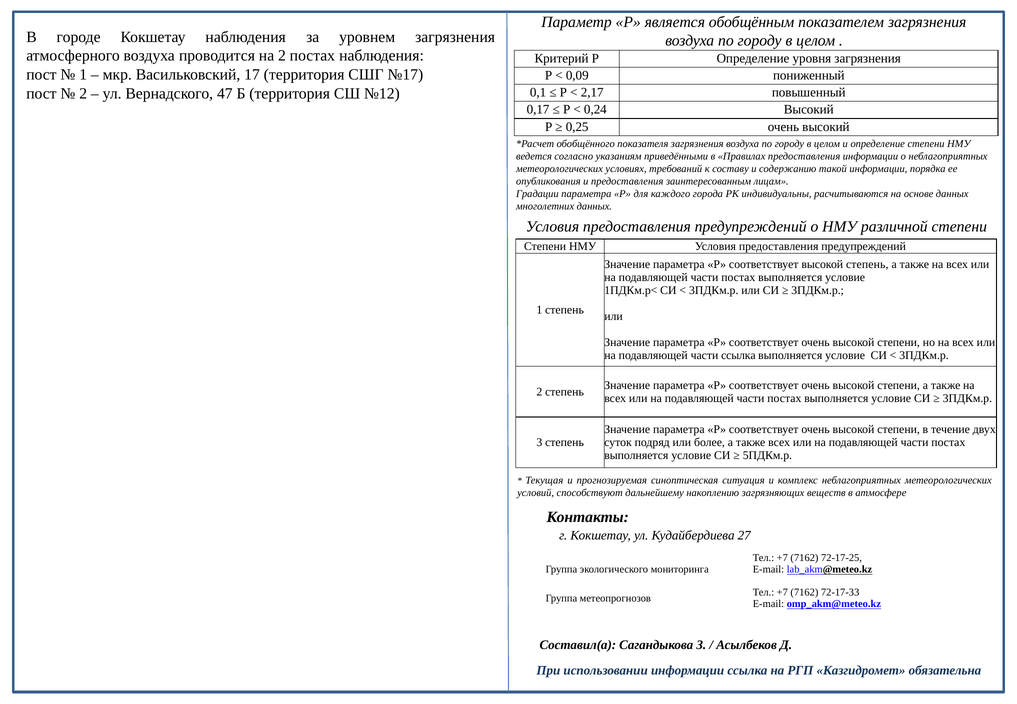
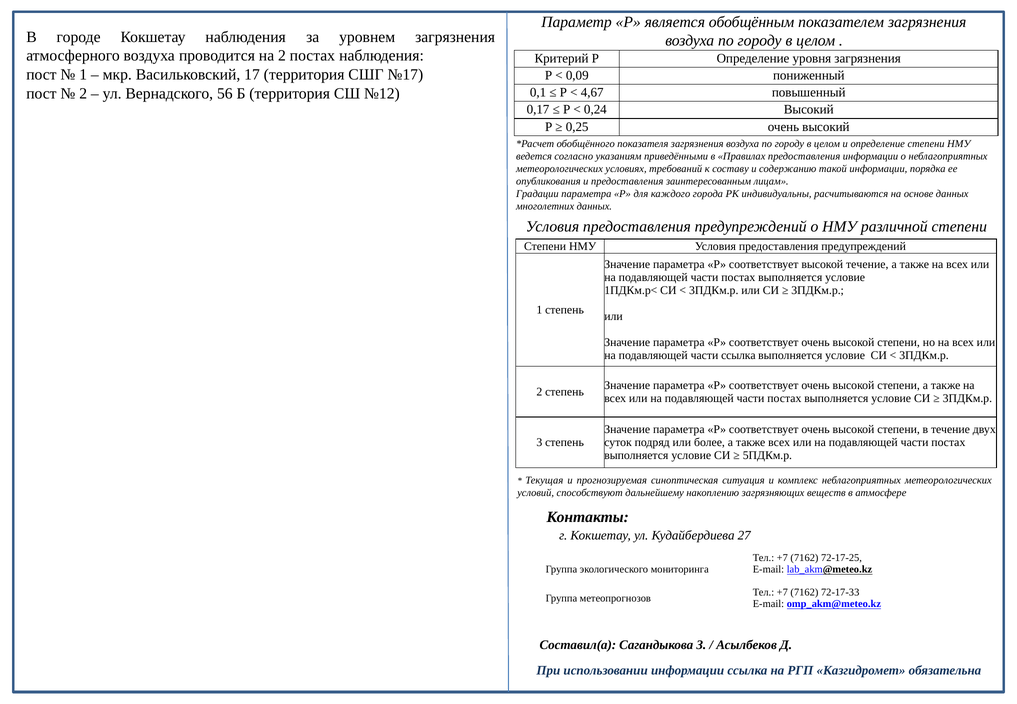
47: 47 -> 56
2,17: 2,17 -> 4,67
высокой степень: степень -> течение
